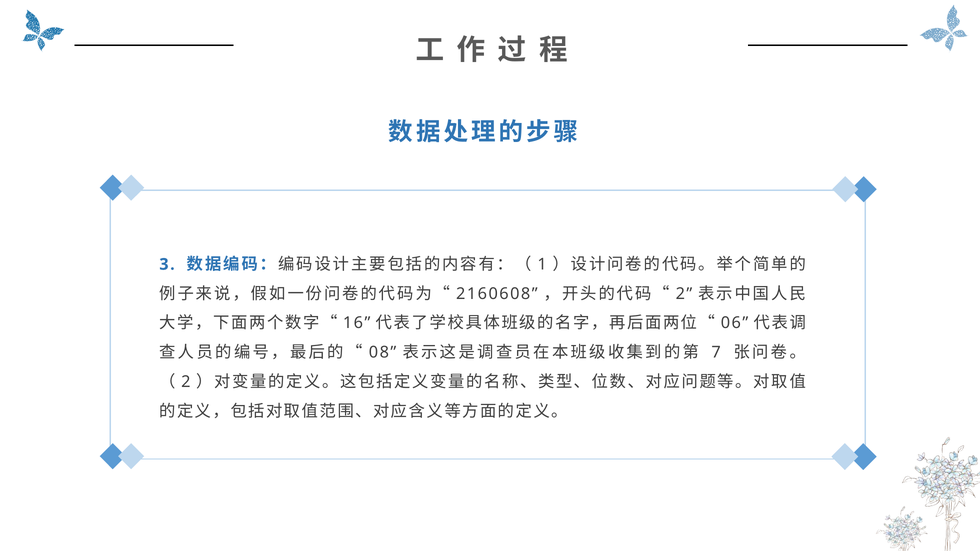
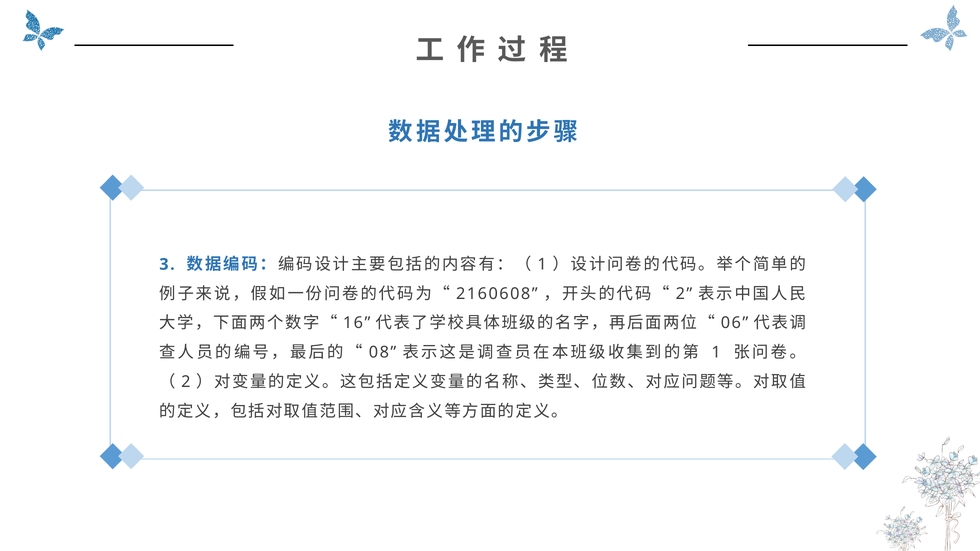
7 at (716, 353): 7 -> 1
